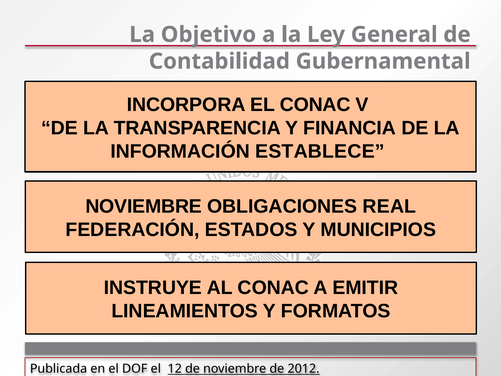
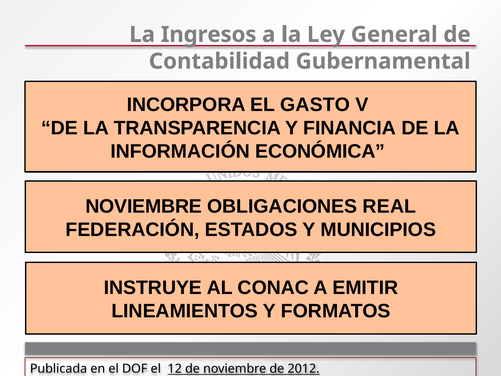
Objetivo: Objetivo -> Ingresos
EL CONAC: CONAC -> GASTO
ESTABLECE: ESTABLECE -> ECONÓMICA
